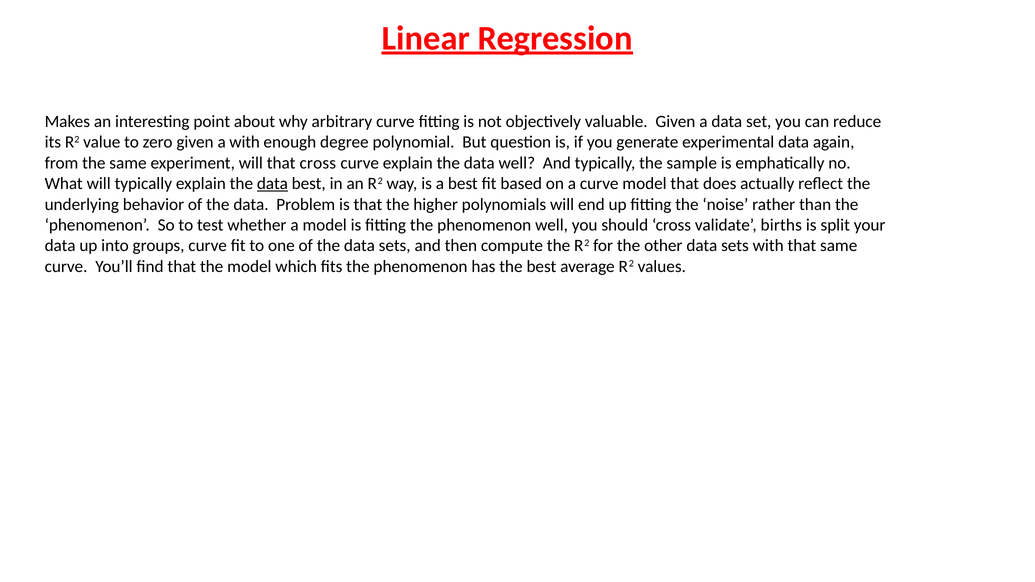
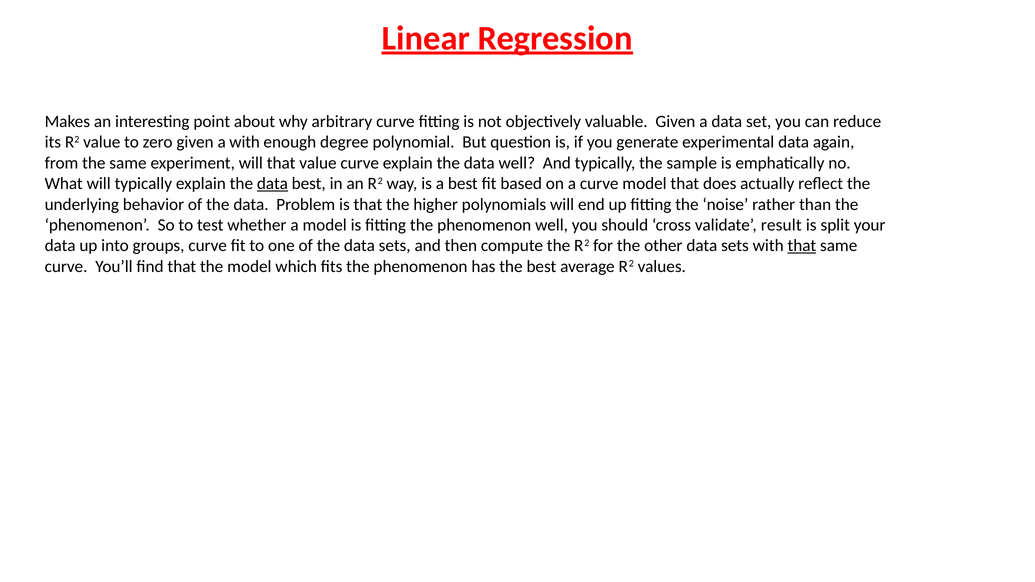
that cross: cross -> value
births: births -> result
that at (802, 246) underline: none -> present
